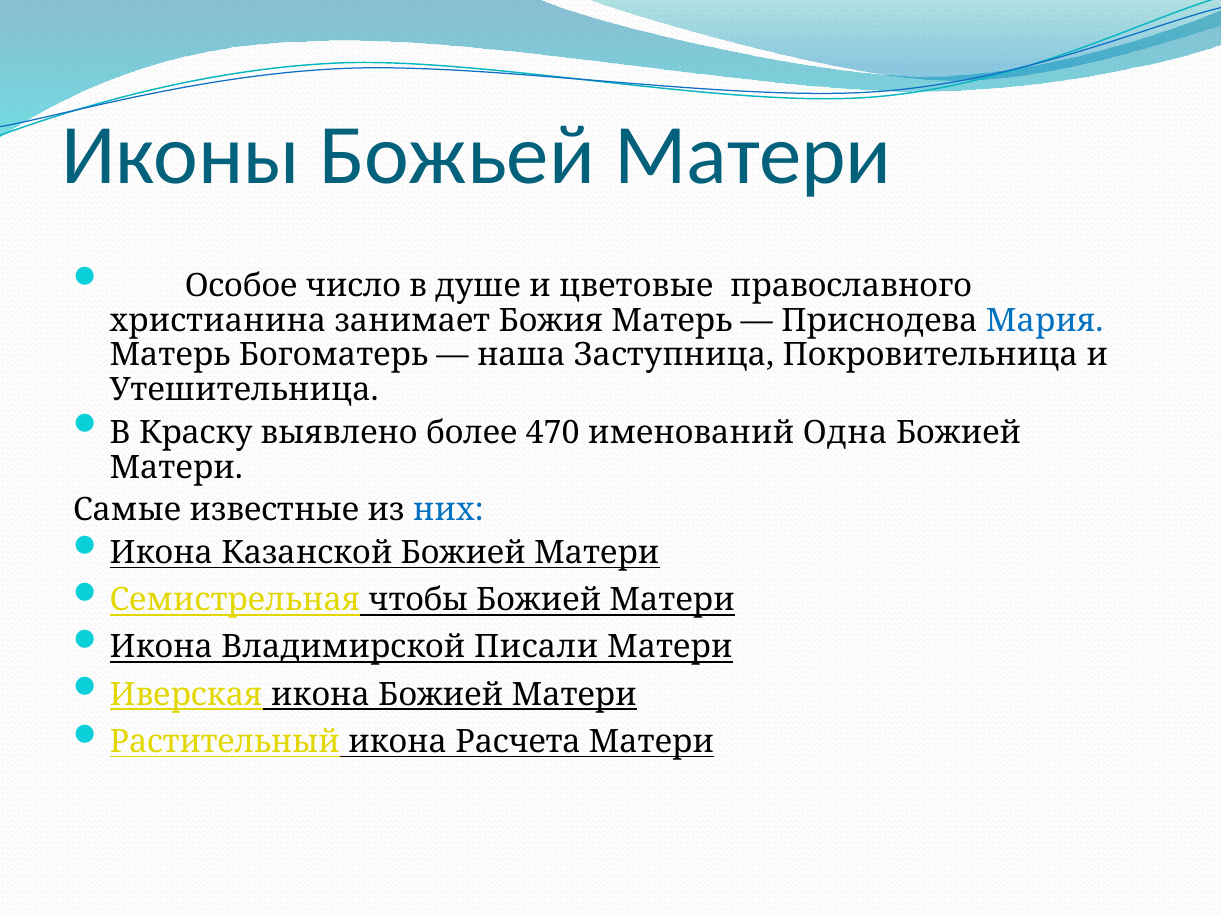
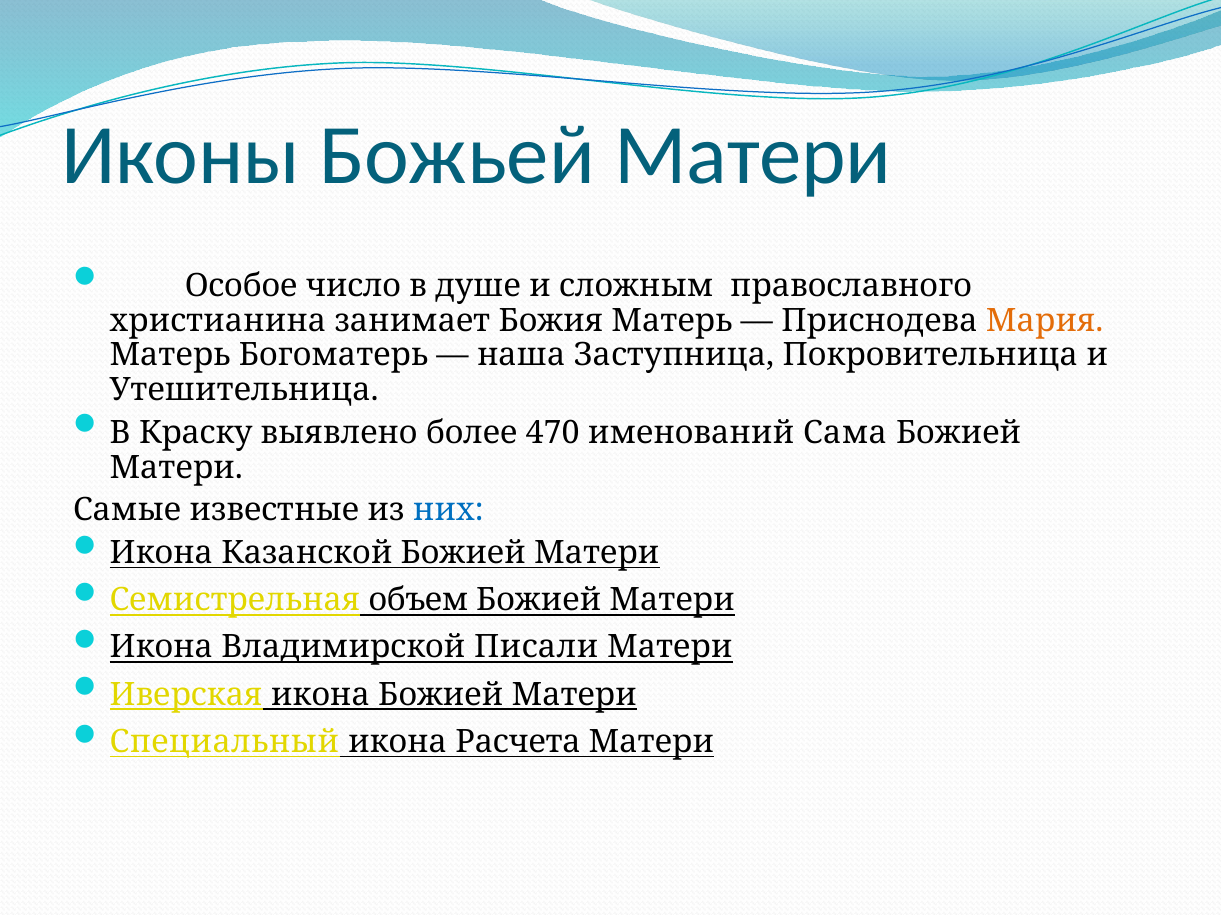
цветовые: цветовые -> сложным
Мария colour: blue -> orange
Одна: Одна -> Сама
чтобы: чтобы -> объем
Растительный: Растительный -> Специальный
